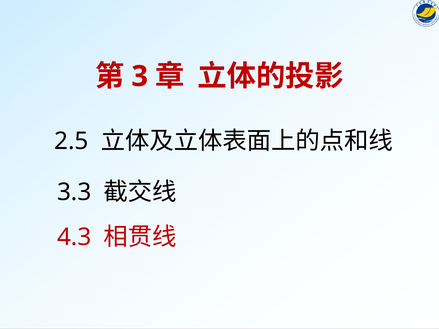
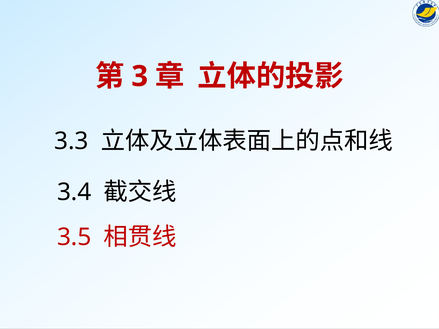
2.5: 2.5 -> 3.3
3.3: 3.3 -> 3.4
4.3: 4.3 -> 3.5
